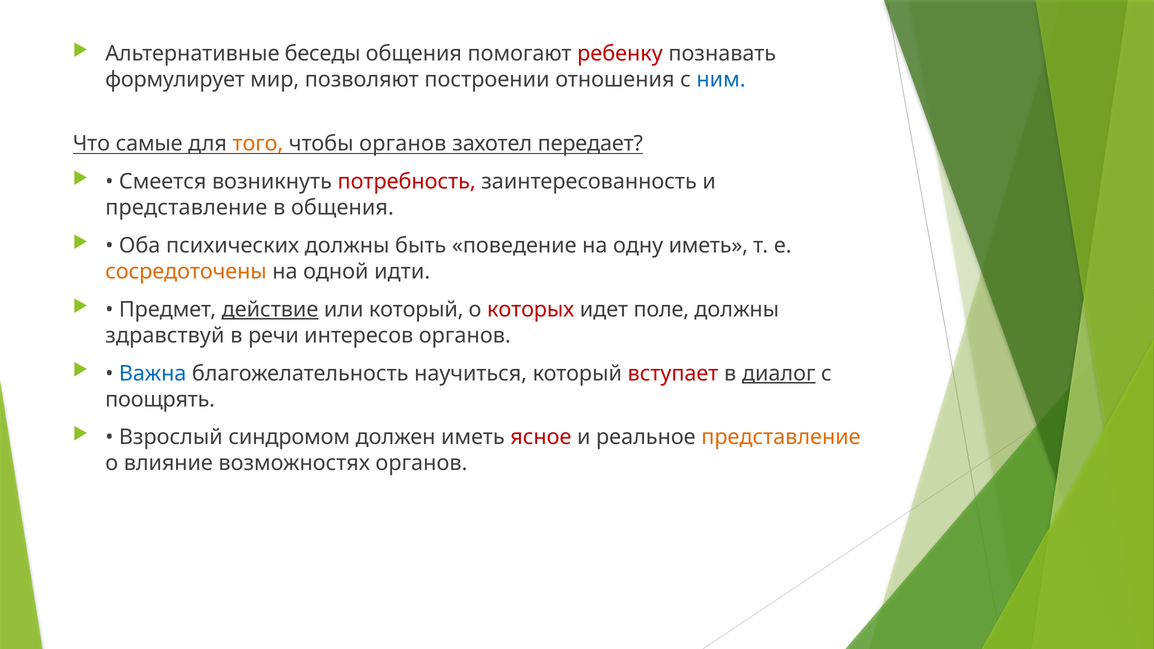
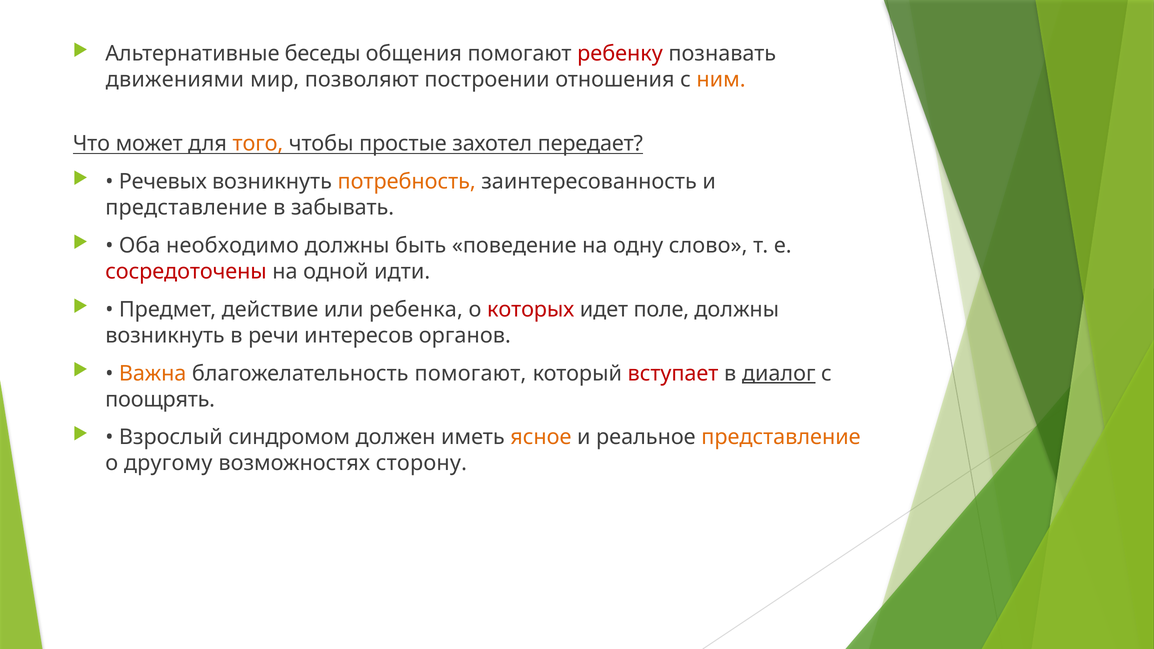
формулирует: формулирует -> движениями
ним colour: blue -> orange
самые: самые -> может
чтобы органов: органов -> простые
Смеется: Смеется -> Речевых
потребность colour: red -> orange
в общения: общения -> забывать
психических: психических -> необходимо
одну иметь: иметь -> слово
сосредоточены colour: orange -> red
действие underline: present -> none
или который: который -> ребенка
здравствуй at (165, 335): здравствуй -> возникнуть
Важна colour: blue -> orange
благожелательность научиться: научиться -> помогают
ясное colour: red -> orange
влияние: влияние -> другому
возможностях органов: органов -> сторону
